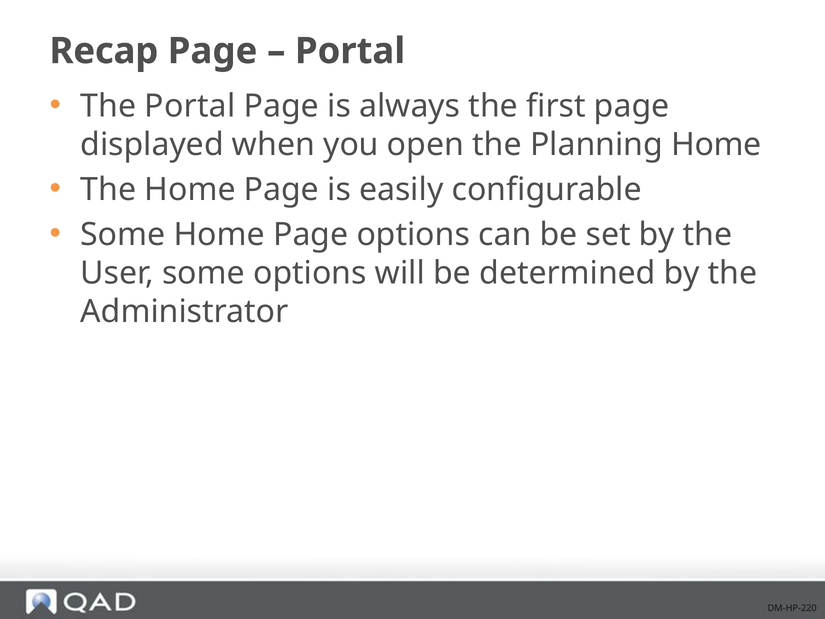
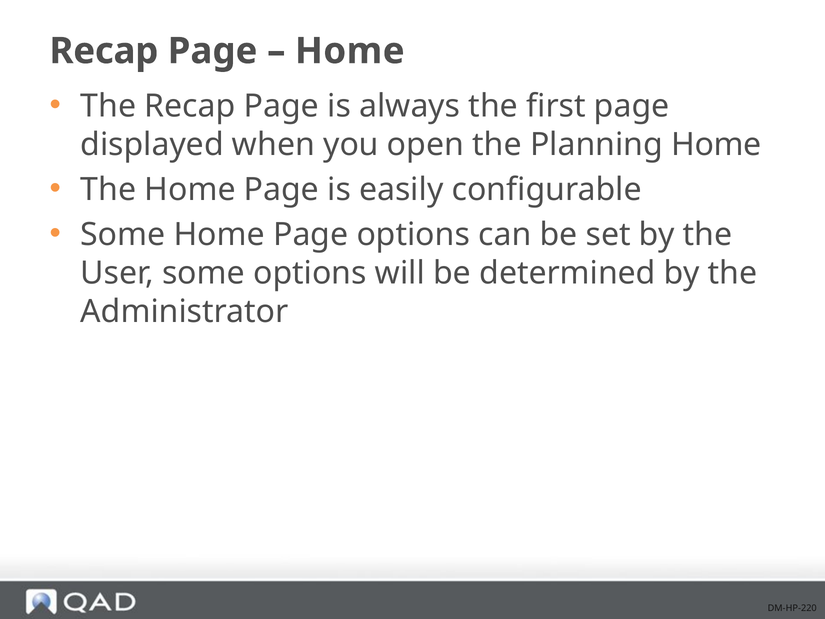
Portal at (350, 51): Portal -> Home
The Portal: Portal -> Recap
